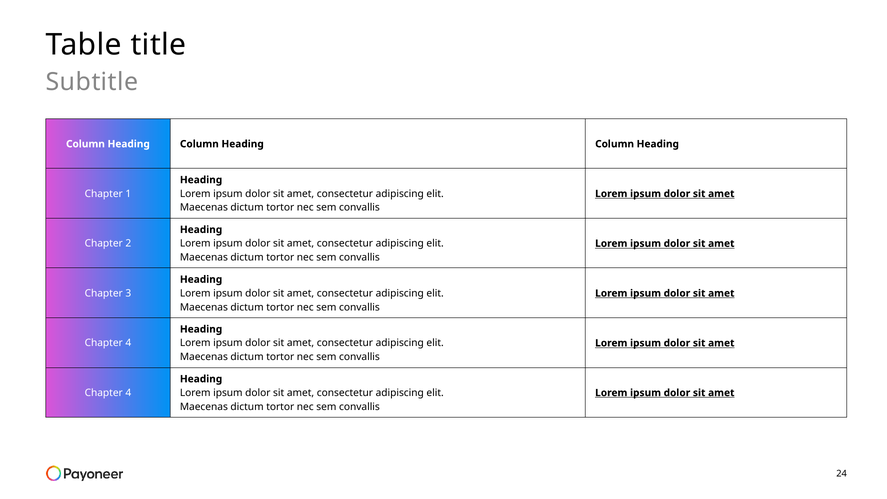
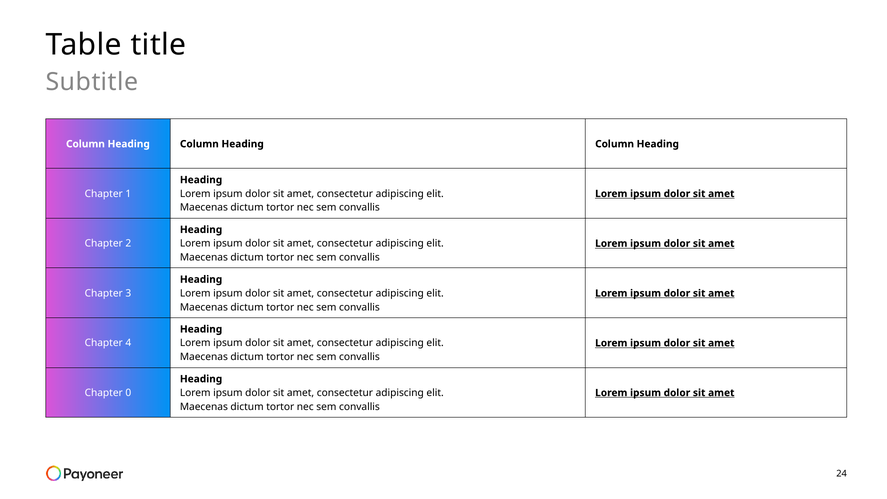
4 at (128, 393): 4 -> 0
